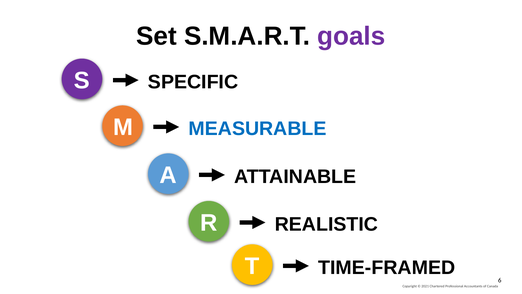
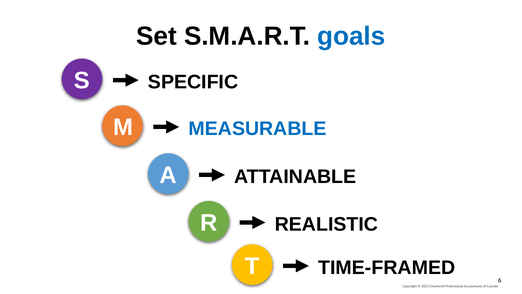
goals colour: purple -> blue
